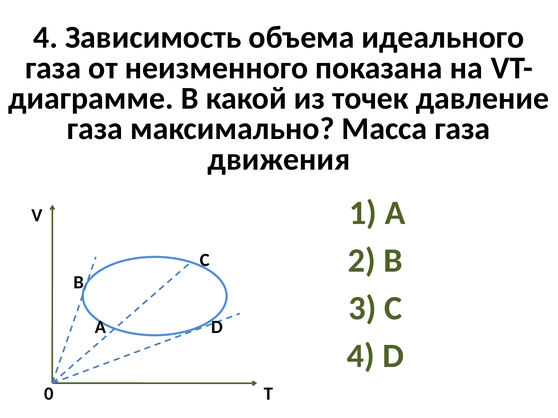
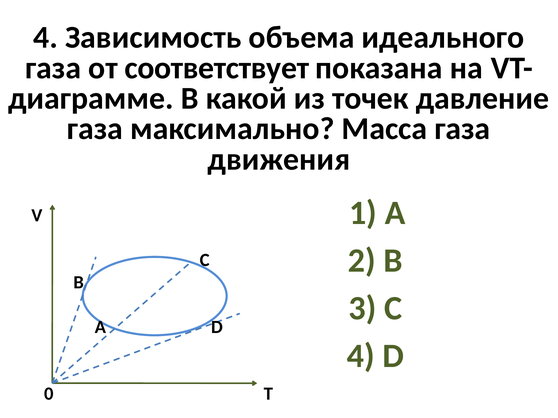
неизменного: неизменного -> соответствует
